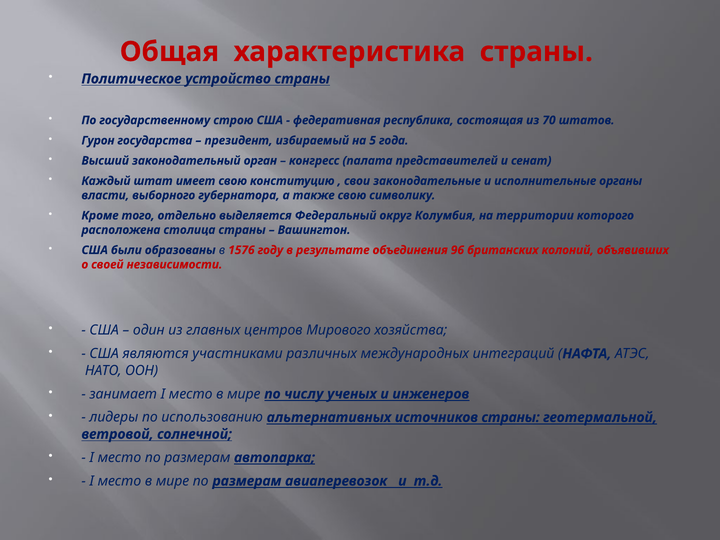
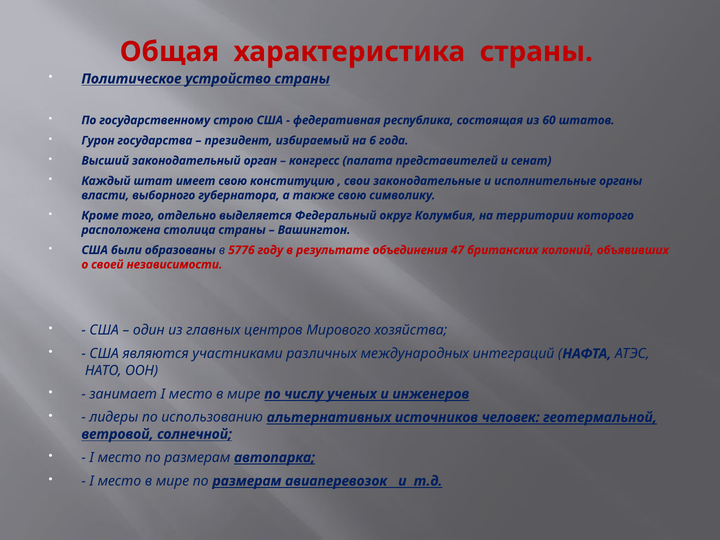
70: 70 -> 60
5: 5 -> 6
1576: 1576 -> 5776
96: 96 -> 47
источников страны: страны -> человек
